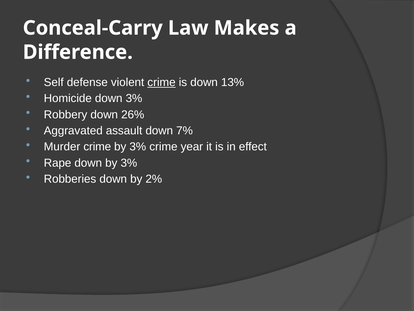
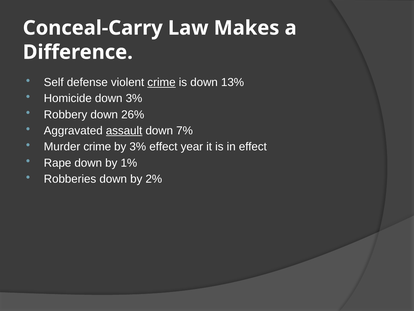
assault underline: none -> present
3% crime: crime -> effect
down by 3%: 3% -> 1%
